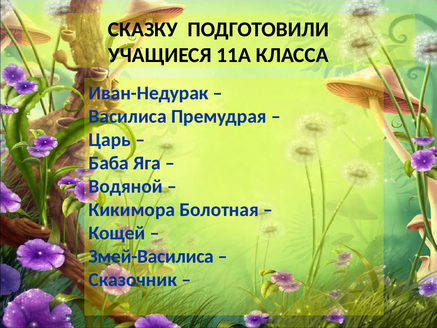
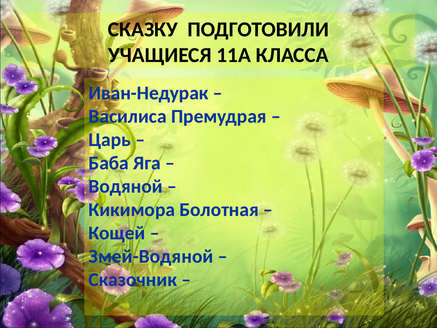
Змей-Василиса: Змей-Василиса -> Змей-Водяной
